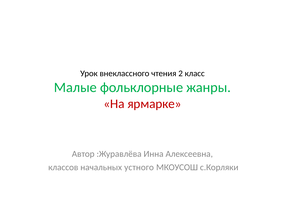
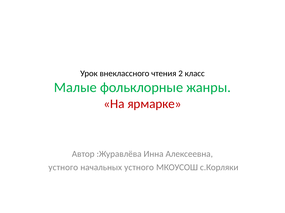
классов at (63, 168): классов -> устного
